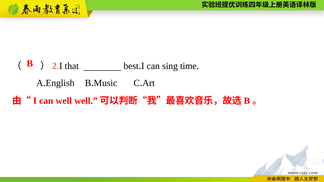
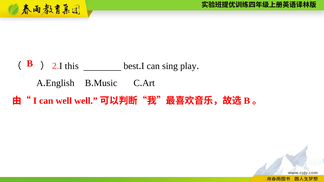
that: that -> this
time: time -> play
